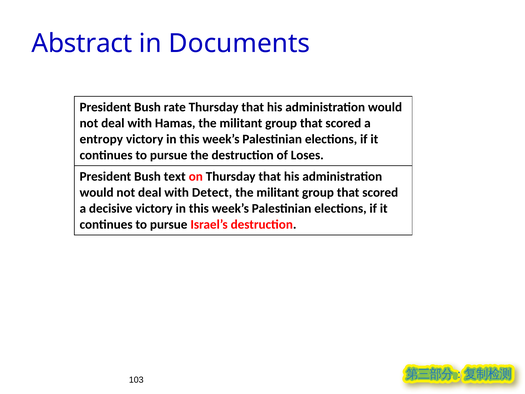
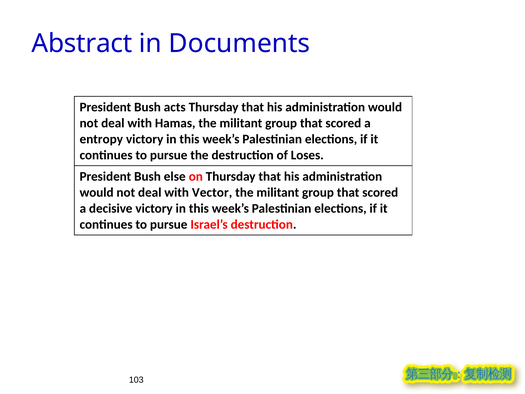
rate: rate -> acts
text: text -> else
Detect: Detect -> Vector
